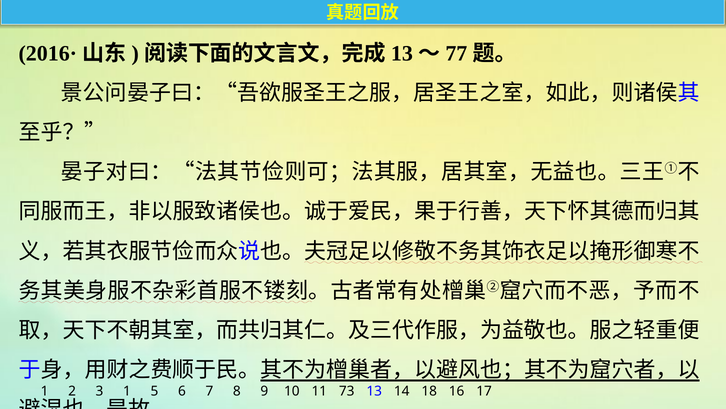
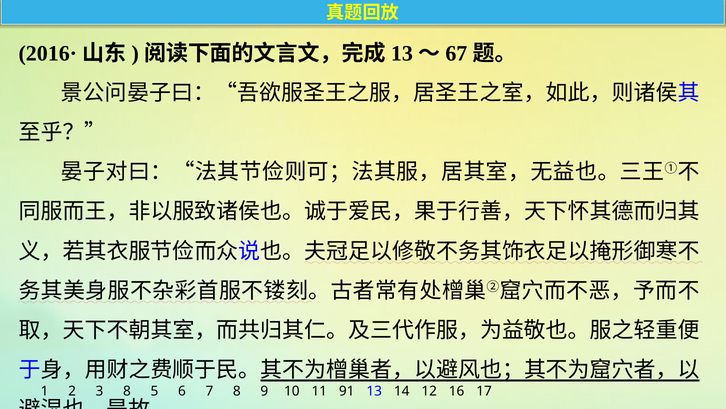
77: 77 -> 67
3 1: 1 -> 8
73: 73 -> 91
18: 18 -> 12
